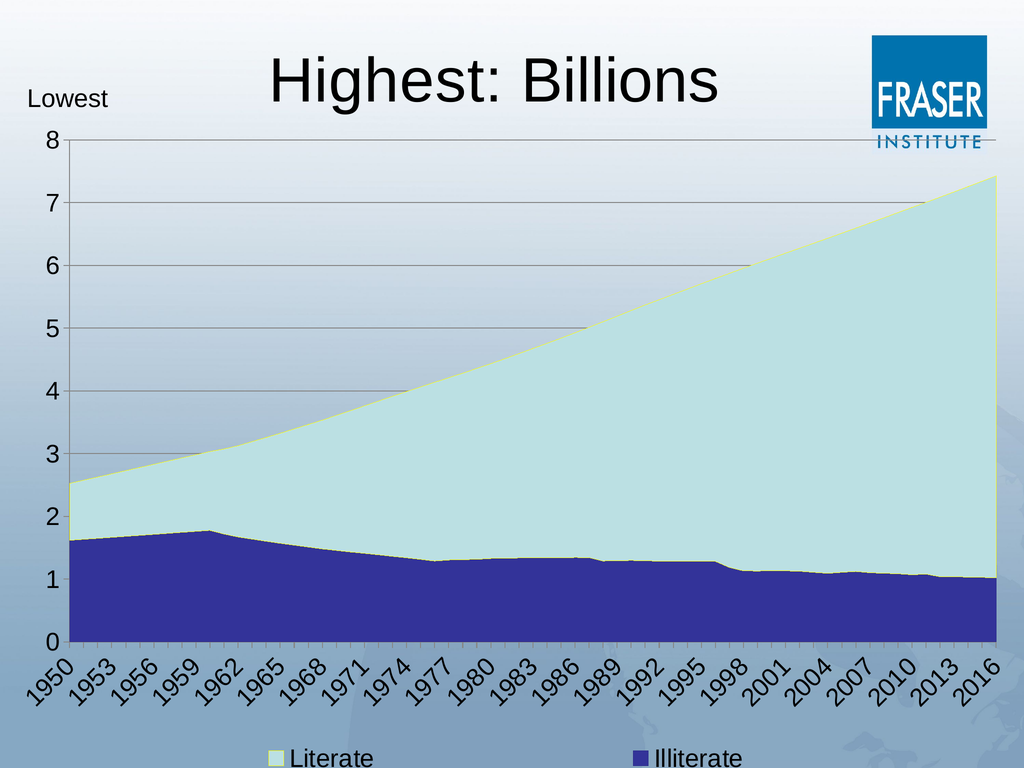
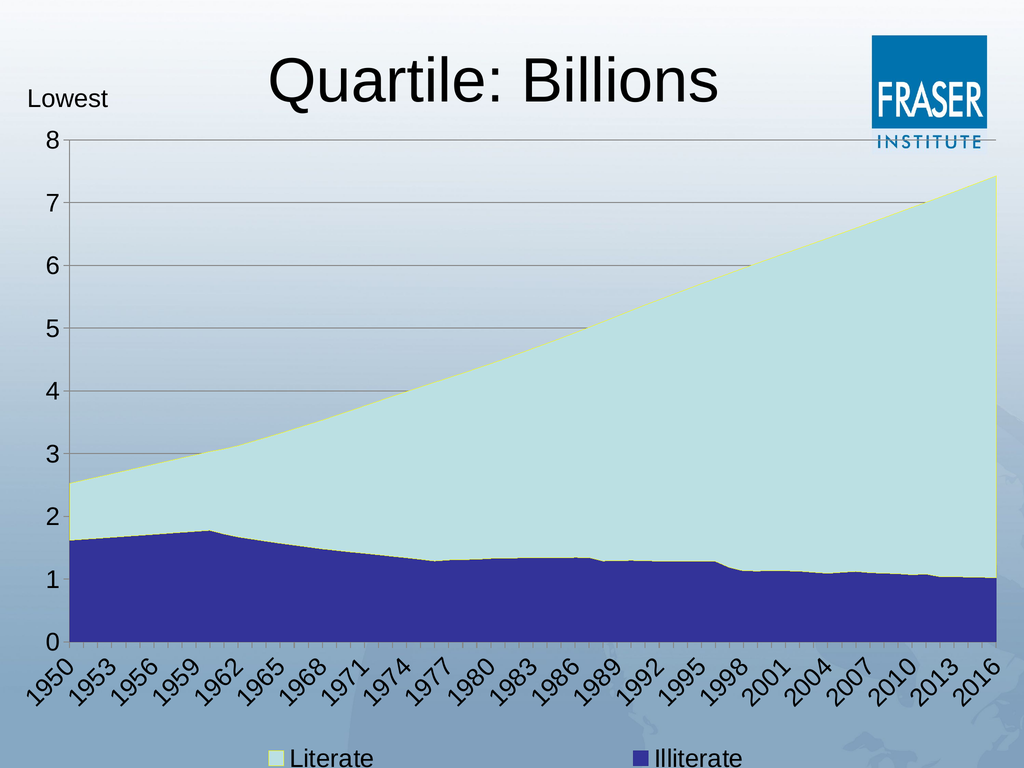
Highest: Highest -> Quartile
